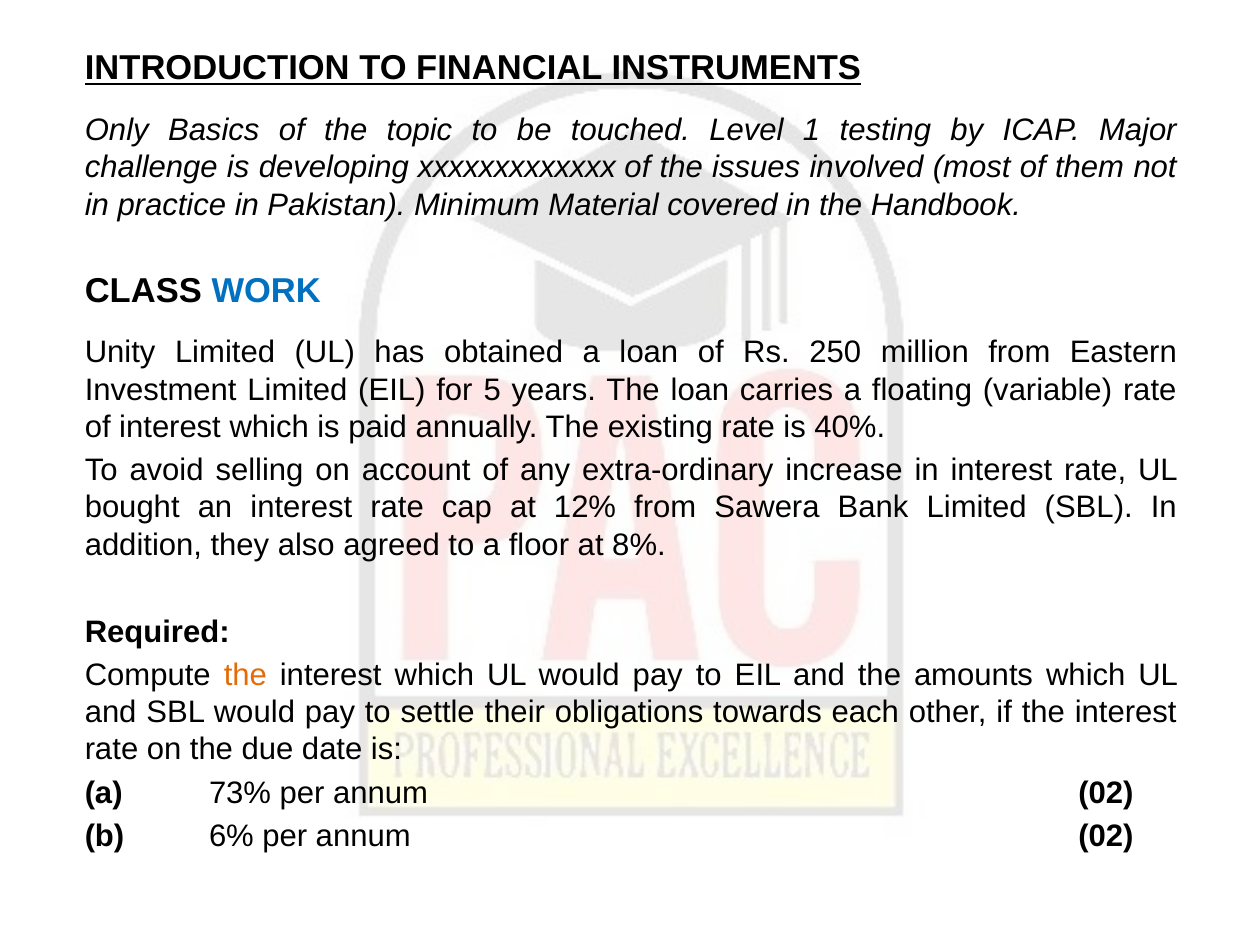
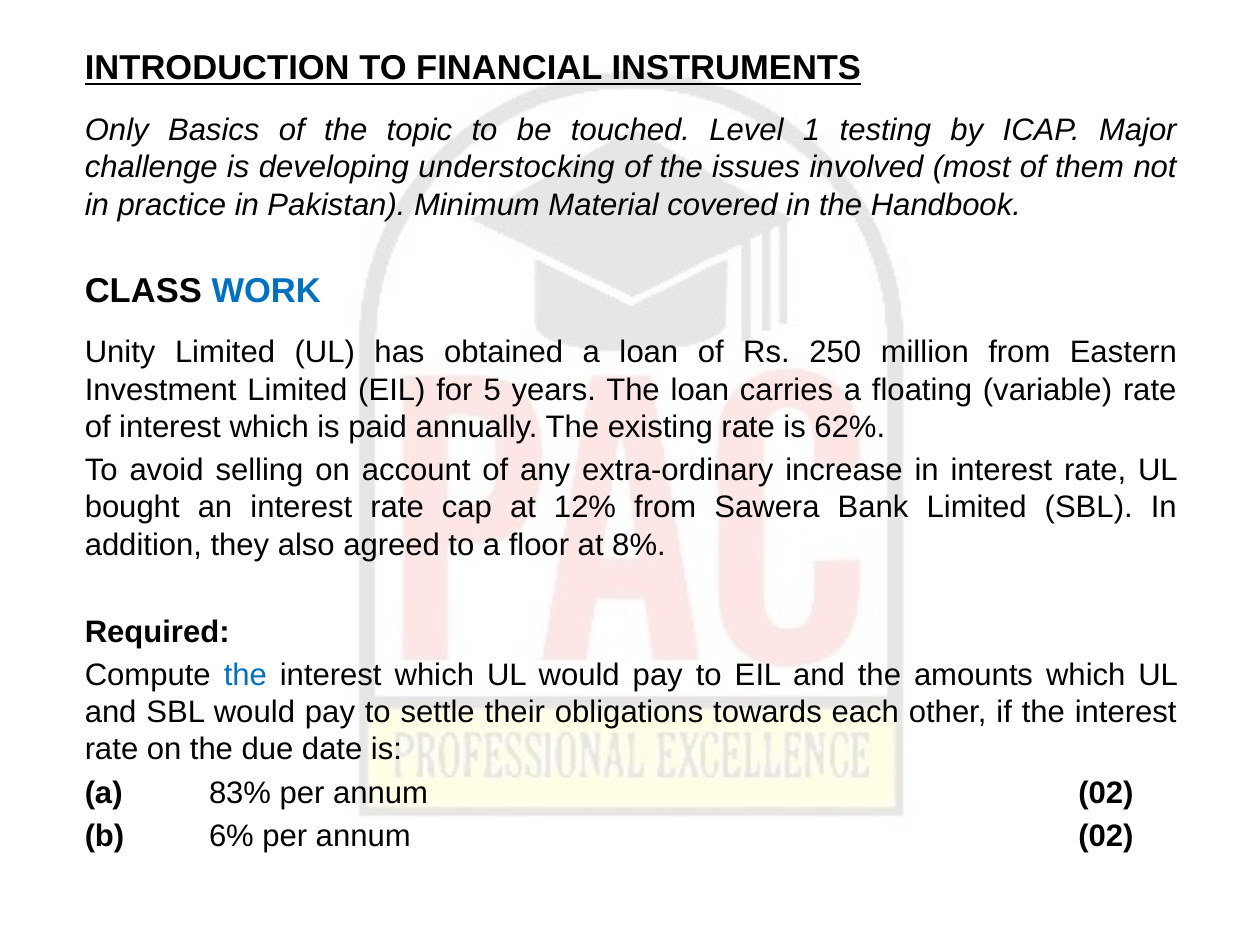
xxxxxxxxxxxxx: xxxxxxxxxxxxx -> understocking
40%: 40% -> 62%
the at (245, 676) colour: orange -> blue
73%: 73% -> 83%
